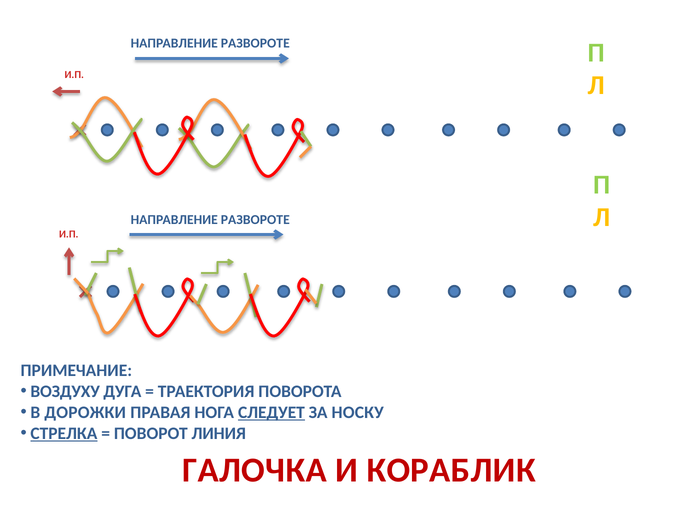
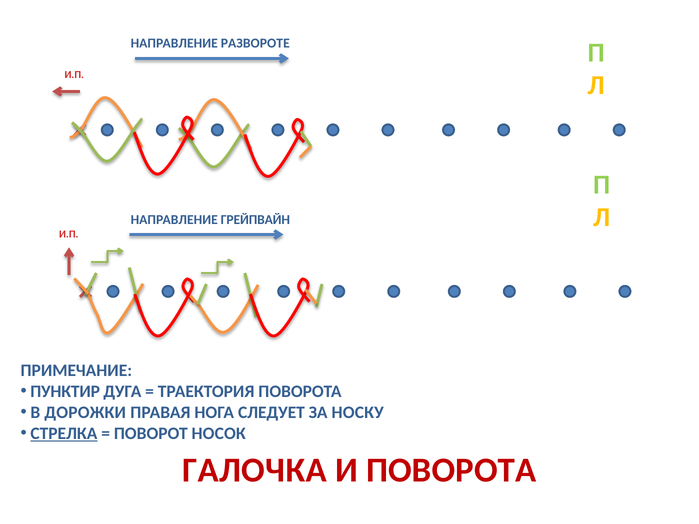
РАЗВОРОТЕ at (255, 220): РАЗВОРОТЕ -> ГРЕЙПВАЙН
ВОЗДУХУ: ВОЗДУХУ -> ПУНКТИР
СЛЕДУЕТ underline: present -> none
ЛИНИЯ: ЛИНИЯ -> НОСОК
И КОРАБЛИК: КОРАБЛИК -> ПОВОРОТА
